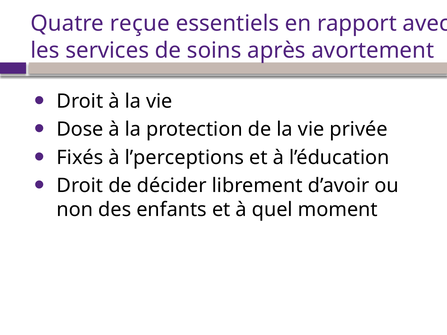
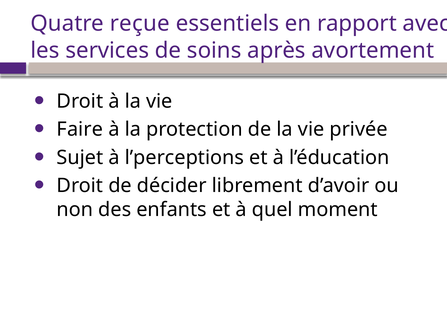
Dose: Dose -> Faire
Fixés: Fixés -> Sujet
